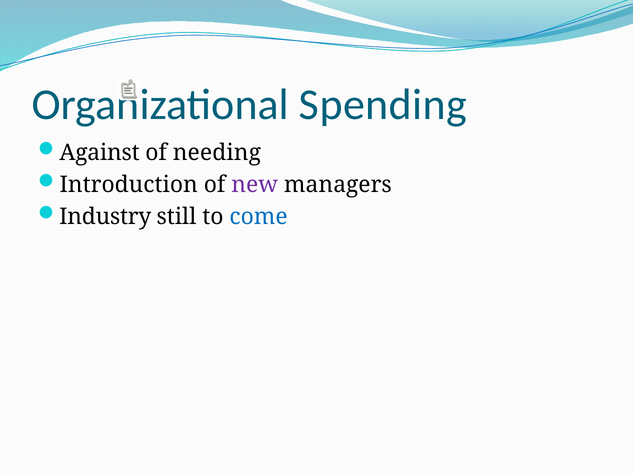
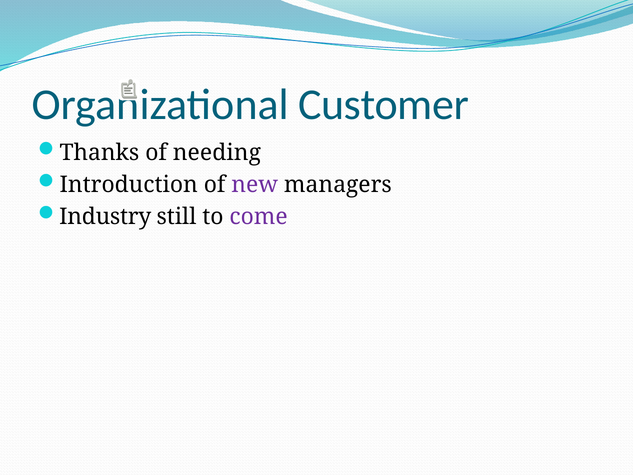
Spending: Spending -> Customer
Against: Against -> Thanks
come colour: blue -> purple
